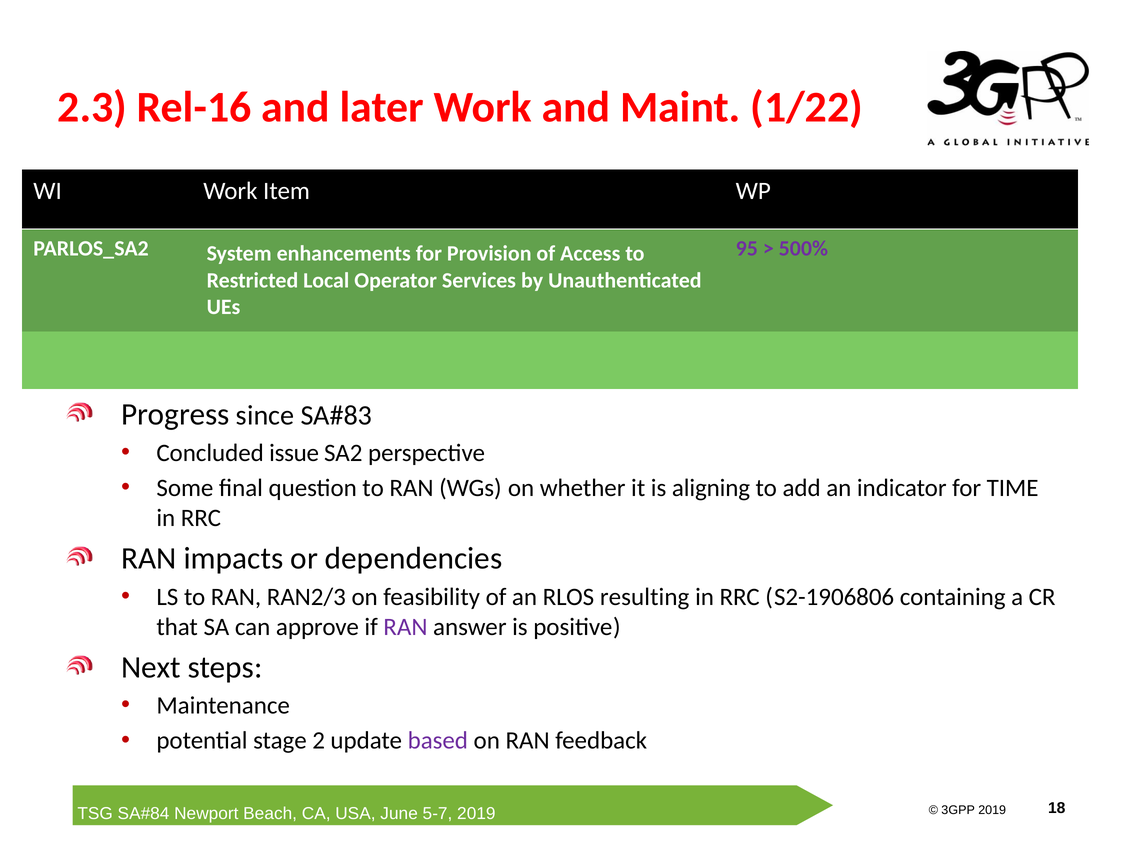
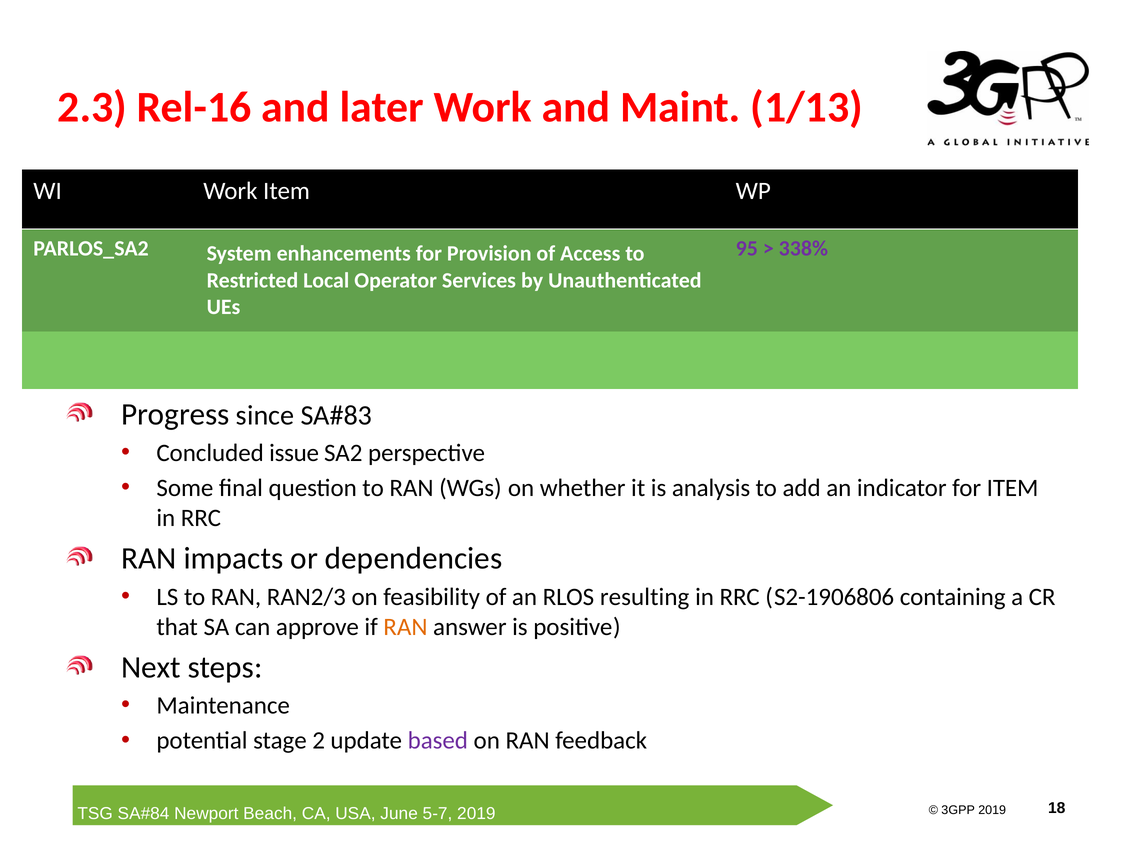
1/22: 1/22 -> 1/13
500%: 500% -> 338%
aligning: aligning -> analysis
for TIME: TIME -> ITEM
RAN at (405, 627) colour: purple -> orange
